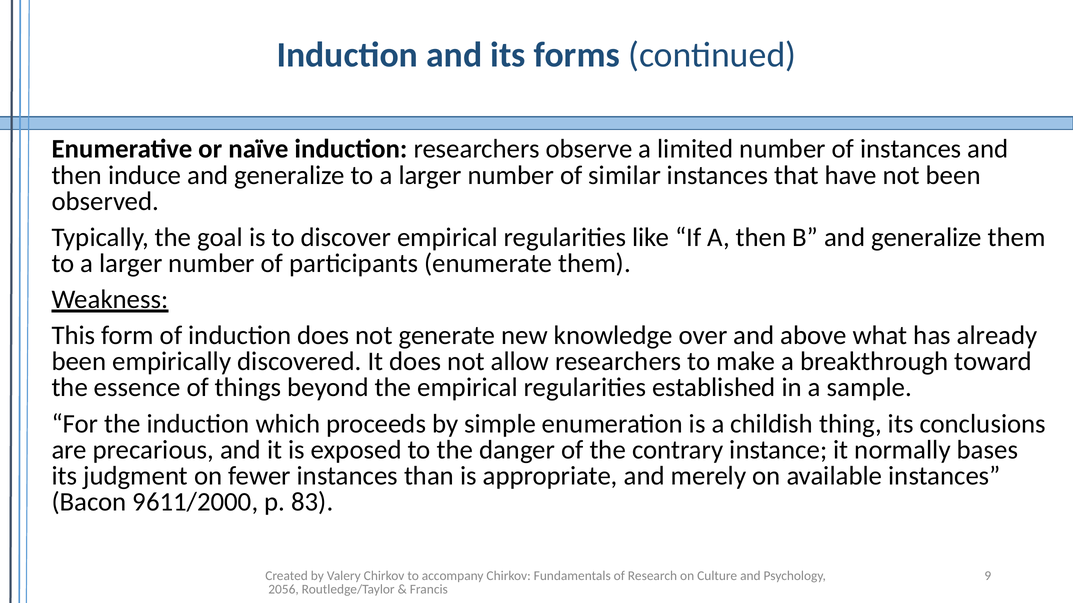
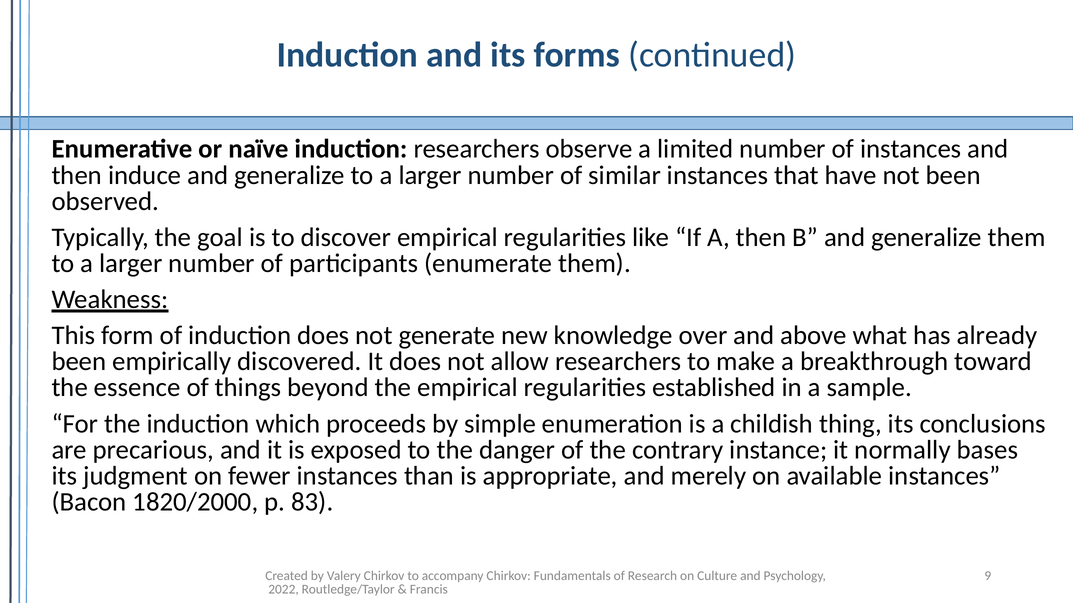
9611/2000: 9611/2000 -> 1820/2000
2056: 2056 -> 2022
